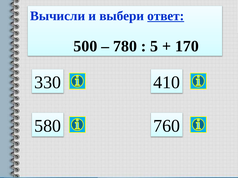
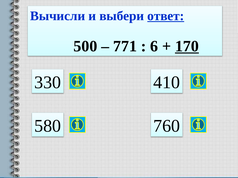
780: 780 -> 771
5: 5 -> 6
170 underline: none -> present
